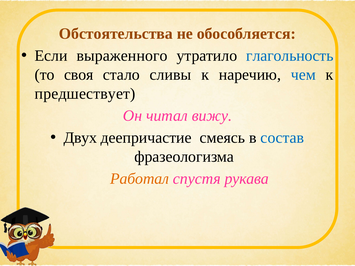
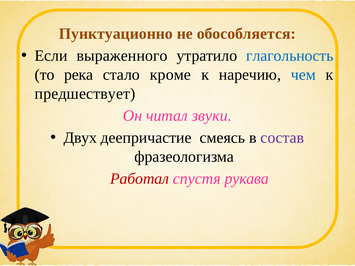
Обстоятельства: Обстоятельства -> Пунктуационно
своя: своя -> река
сливы: сливы -> кроме
вижу: вижу -> звуки
состав colour: blue -> purple
Работал colour: orange -> red
